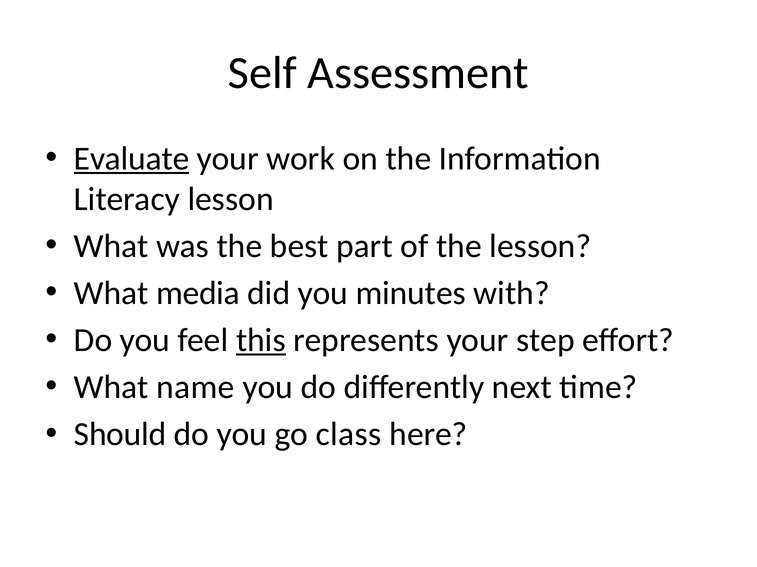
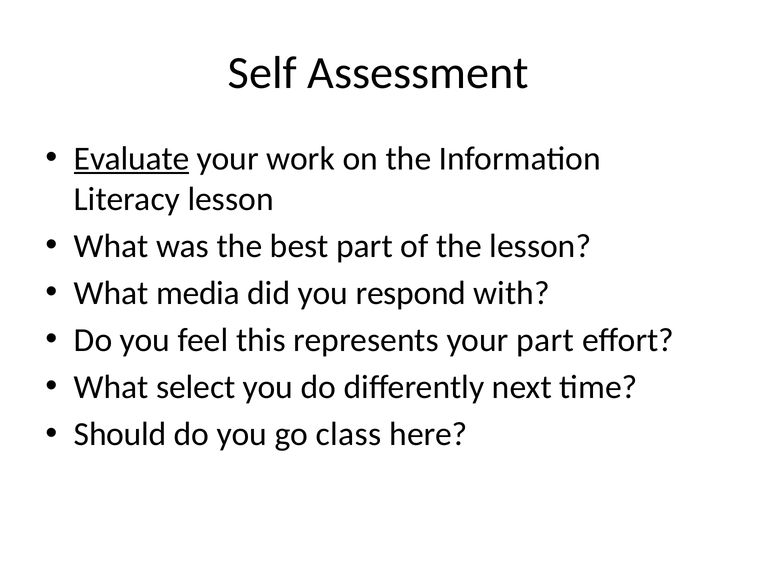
minutes: minutes -> respond
this underline: present -> none
your step: step -> part
name: name -> select
